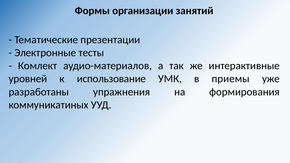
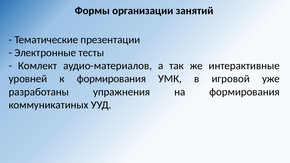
к использование: использование -> формирования
приемы: приемы -> игровой
